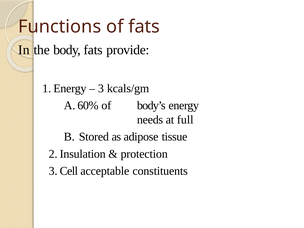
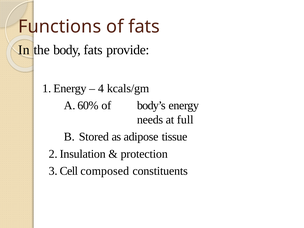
3: 3 -> 4
acceptable: acceptable -> composed
